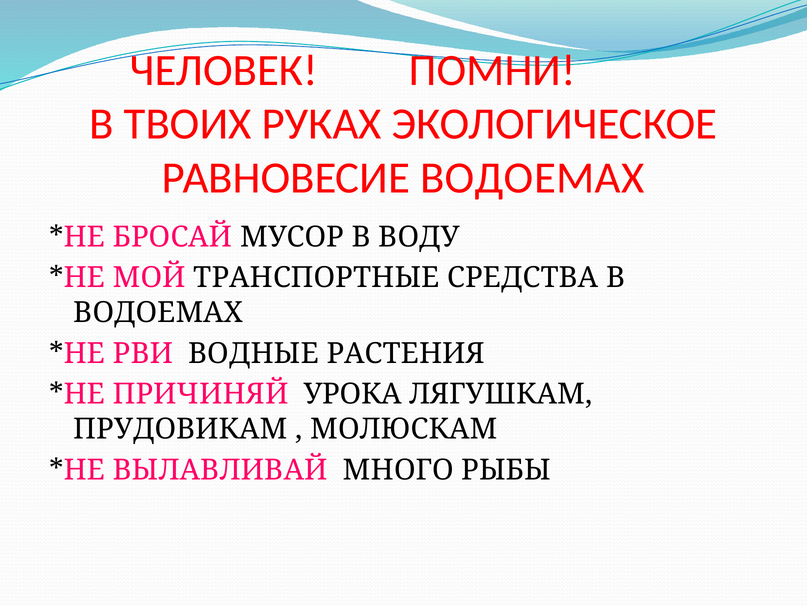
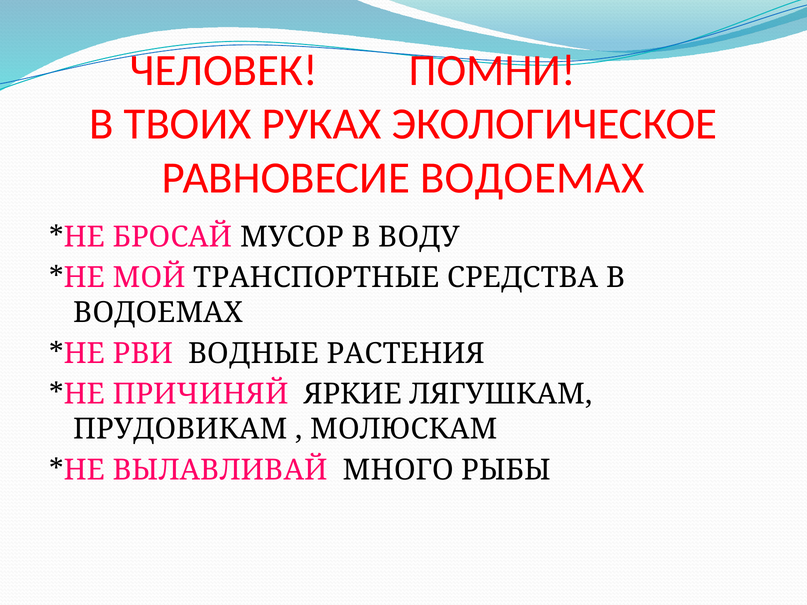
УРОКА: УРОКА -> ЯРКИЕ
